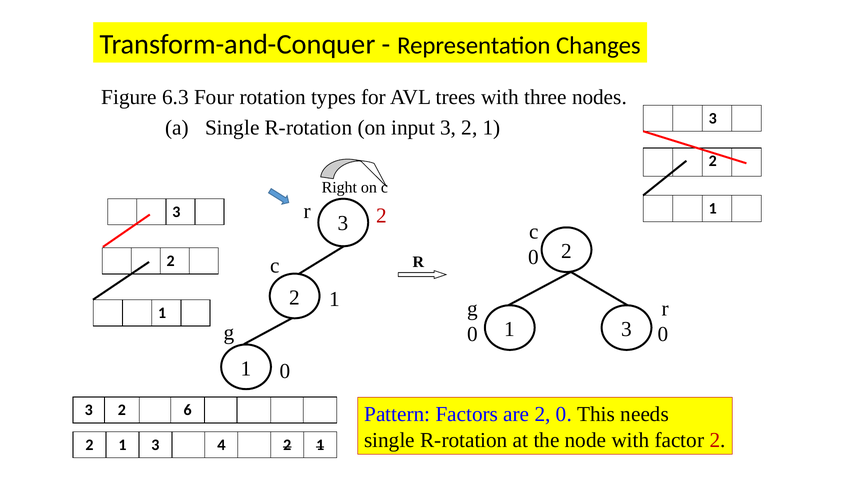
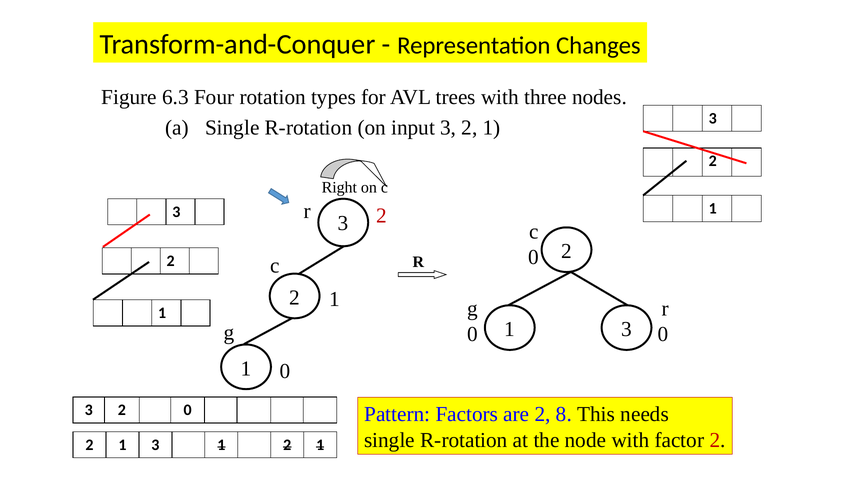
2 6: 6 -> 0
2 0: 0 -> 8
4 at (221, 445): 4 -> 1
